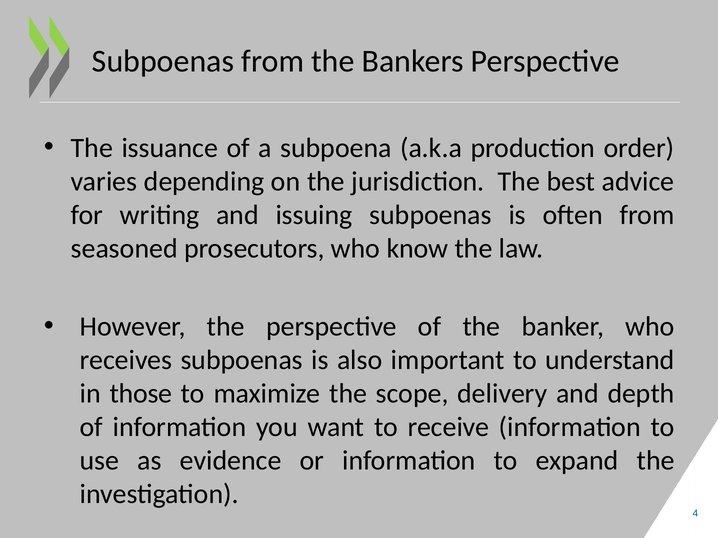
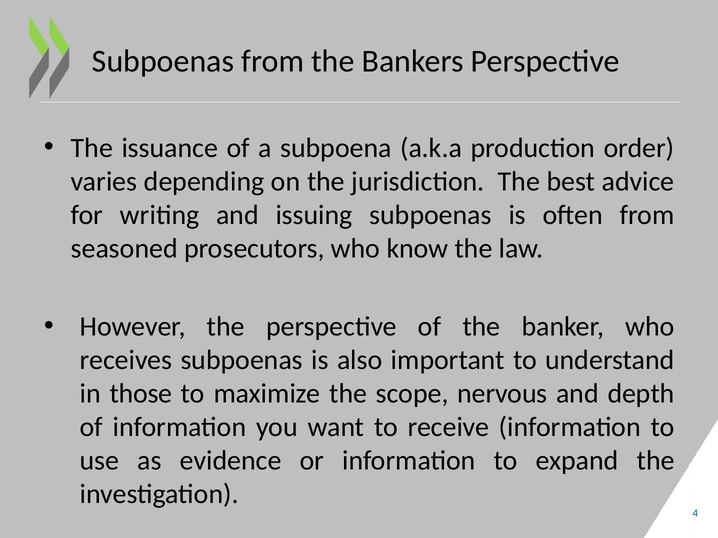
delivery: delivery -> nervous
